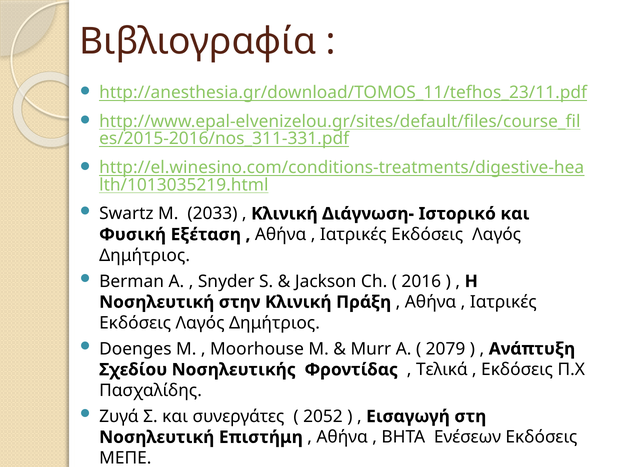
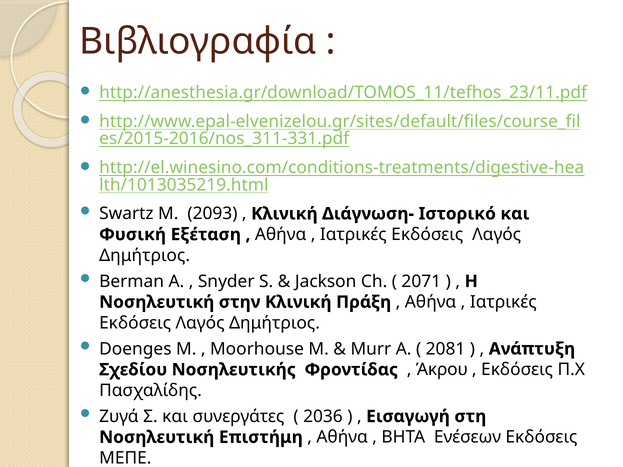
2033: 2033 -> 2093
2016: 2016 -> 2071
2079: 2079 -> 2081
Τελικά: Τελικά -> Άκρου
2052: 2052 -> 2036
